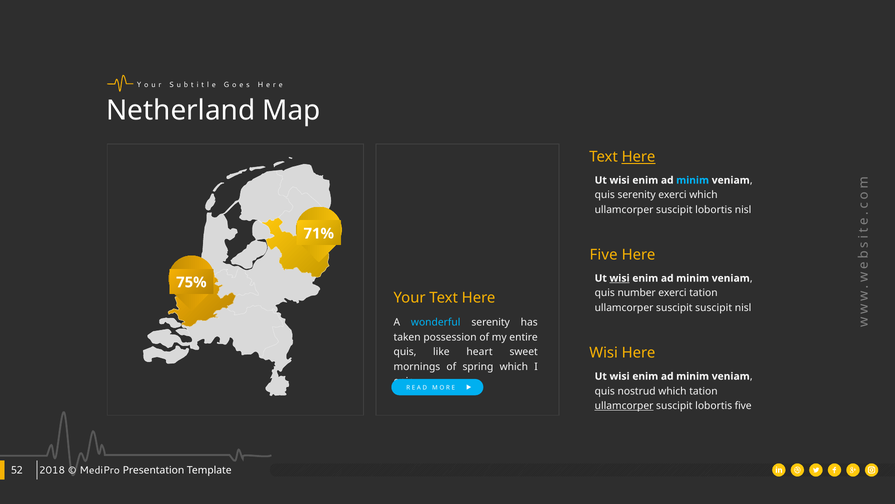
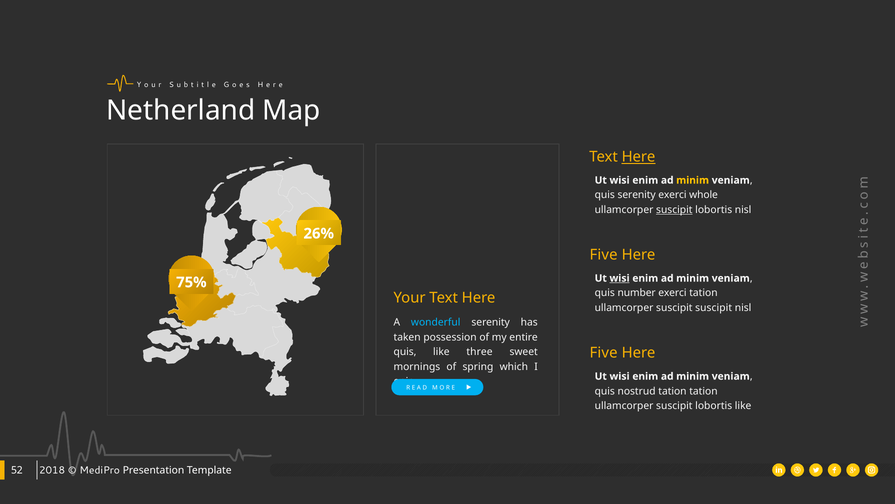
minim at (693, 180) colour: light blue -> yellow
exerci which: which -> whole
suscipit at (674, 210) underline: none -> present
71%: 71% -> 26%
Wisi at (604, 353): Wisi -> Five
heart: heart -> three
nostrud which: which -> tation
ullamcorper at (624, 405) underline: present -> none
lobortis five: five -> like
